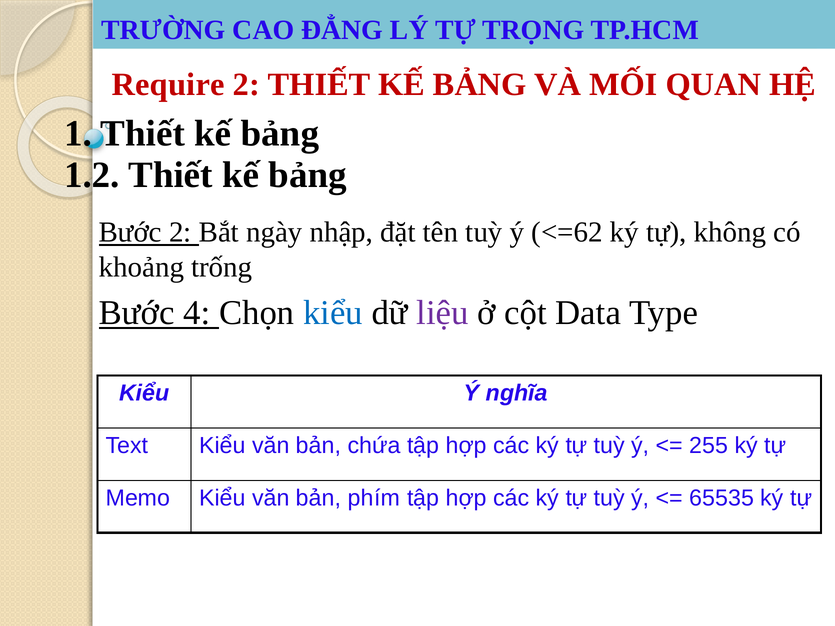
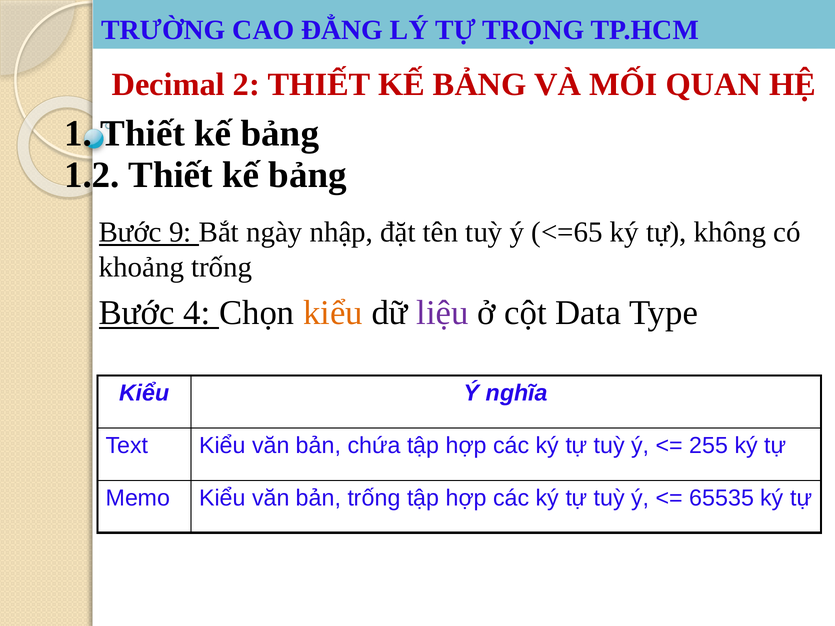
Require: Require -> Decimal
Bước 2: 2 -> 9
<=62: <=62 -> <=65
kiểu at (333, 313) colour: blue -> orange
bản phím: phím -> trống
